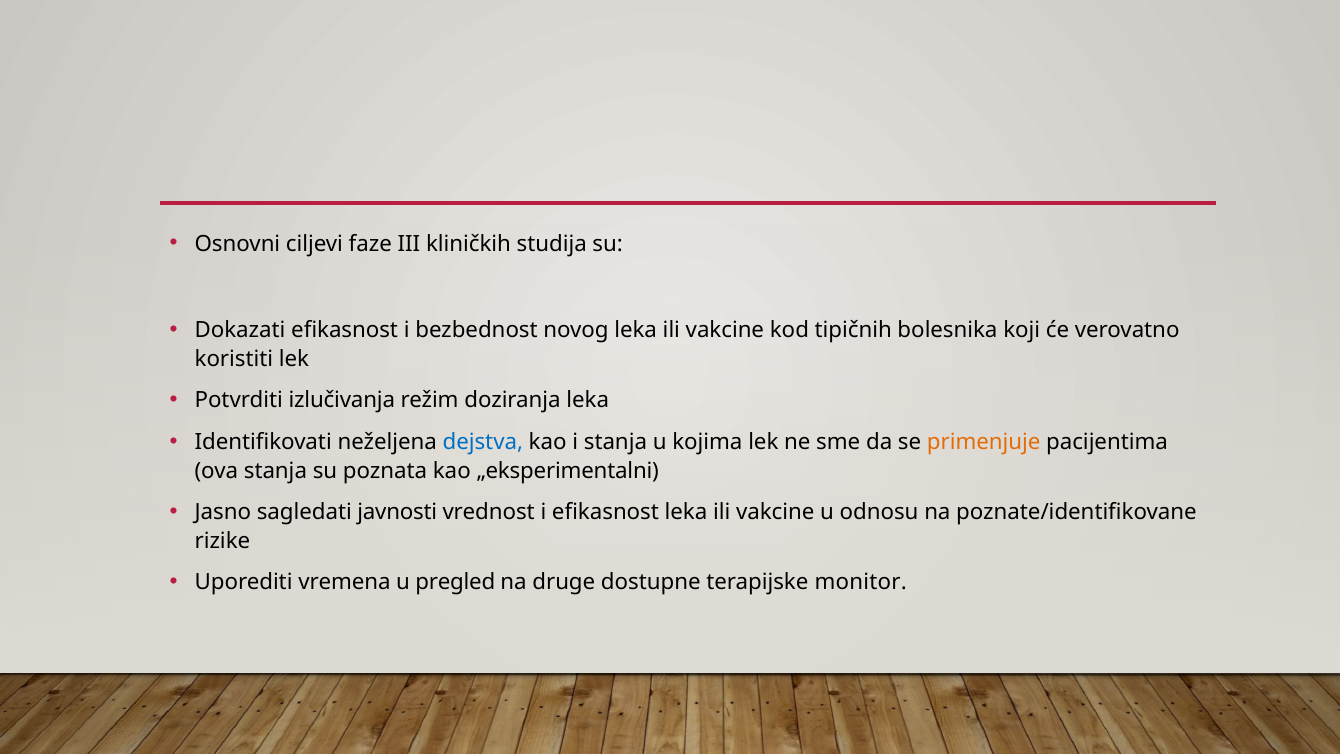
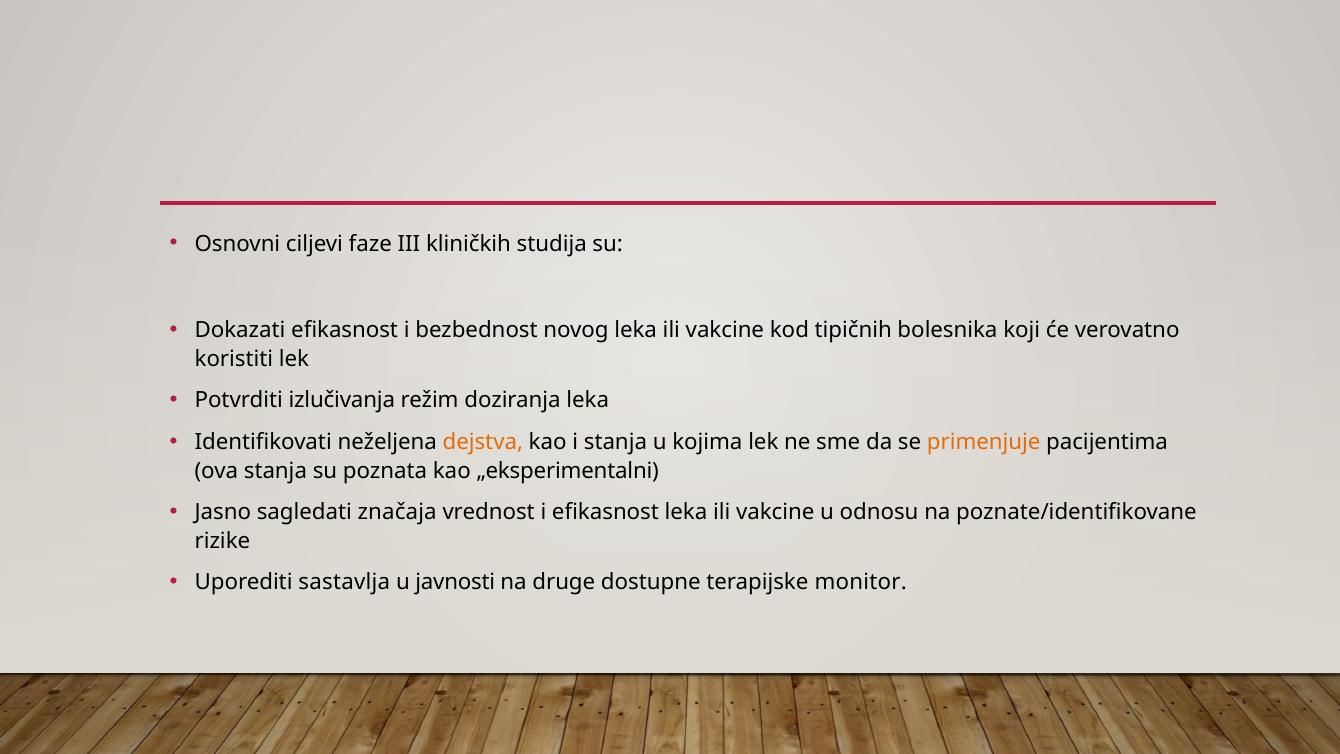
dejstva colour: blue -> orange
javnosti: javnosti -> značaja
vremena: vremena -> sastavlja
pregled: pregled -> javnosti
